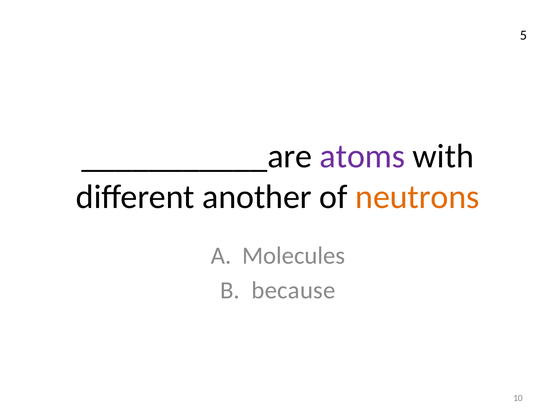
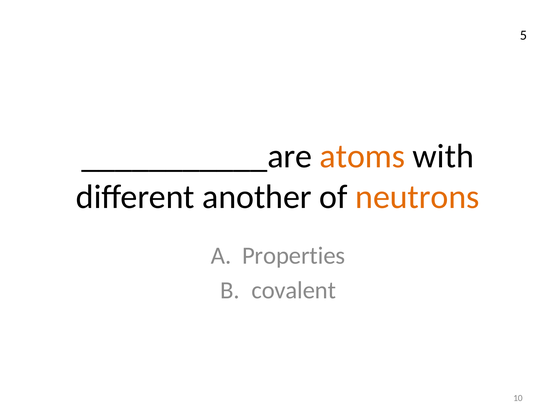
atoms colour: purple -> orange
Molecules: Molecules -> Properties
because: because -> covalent
